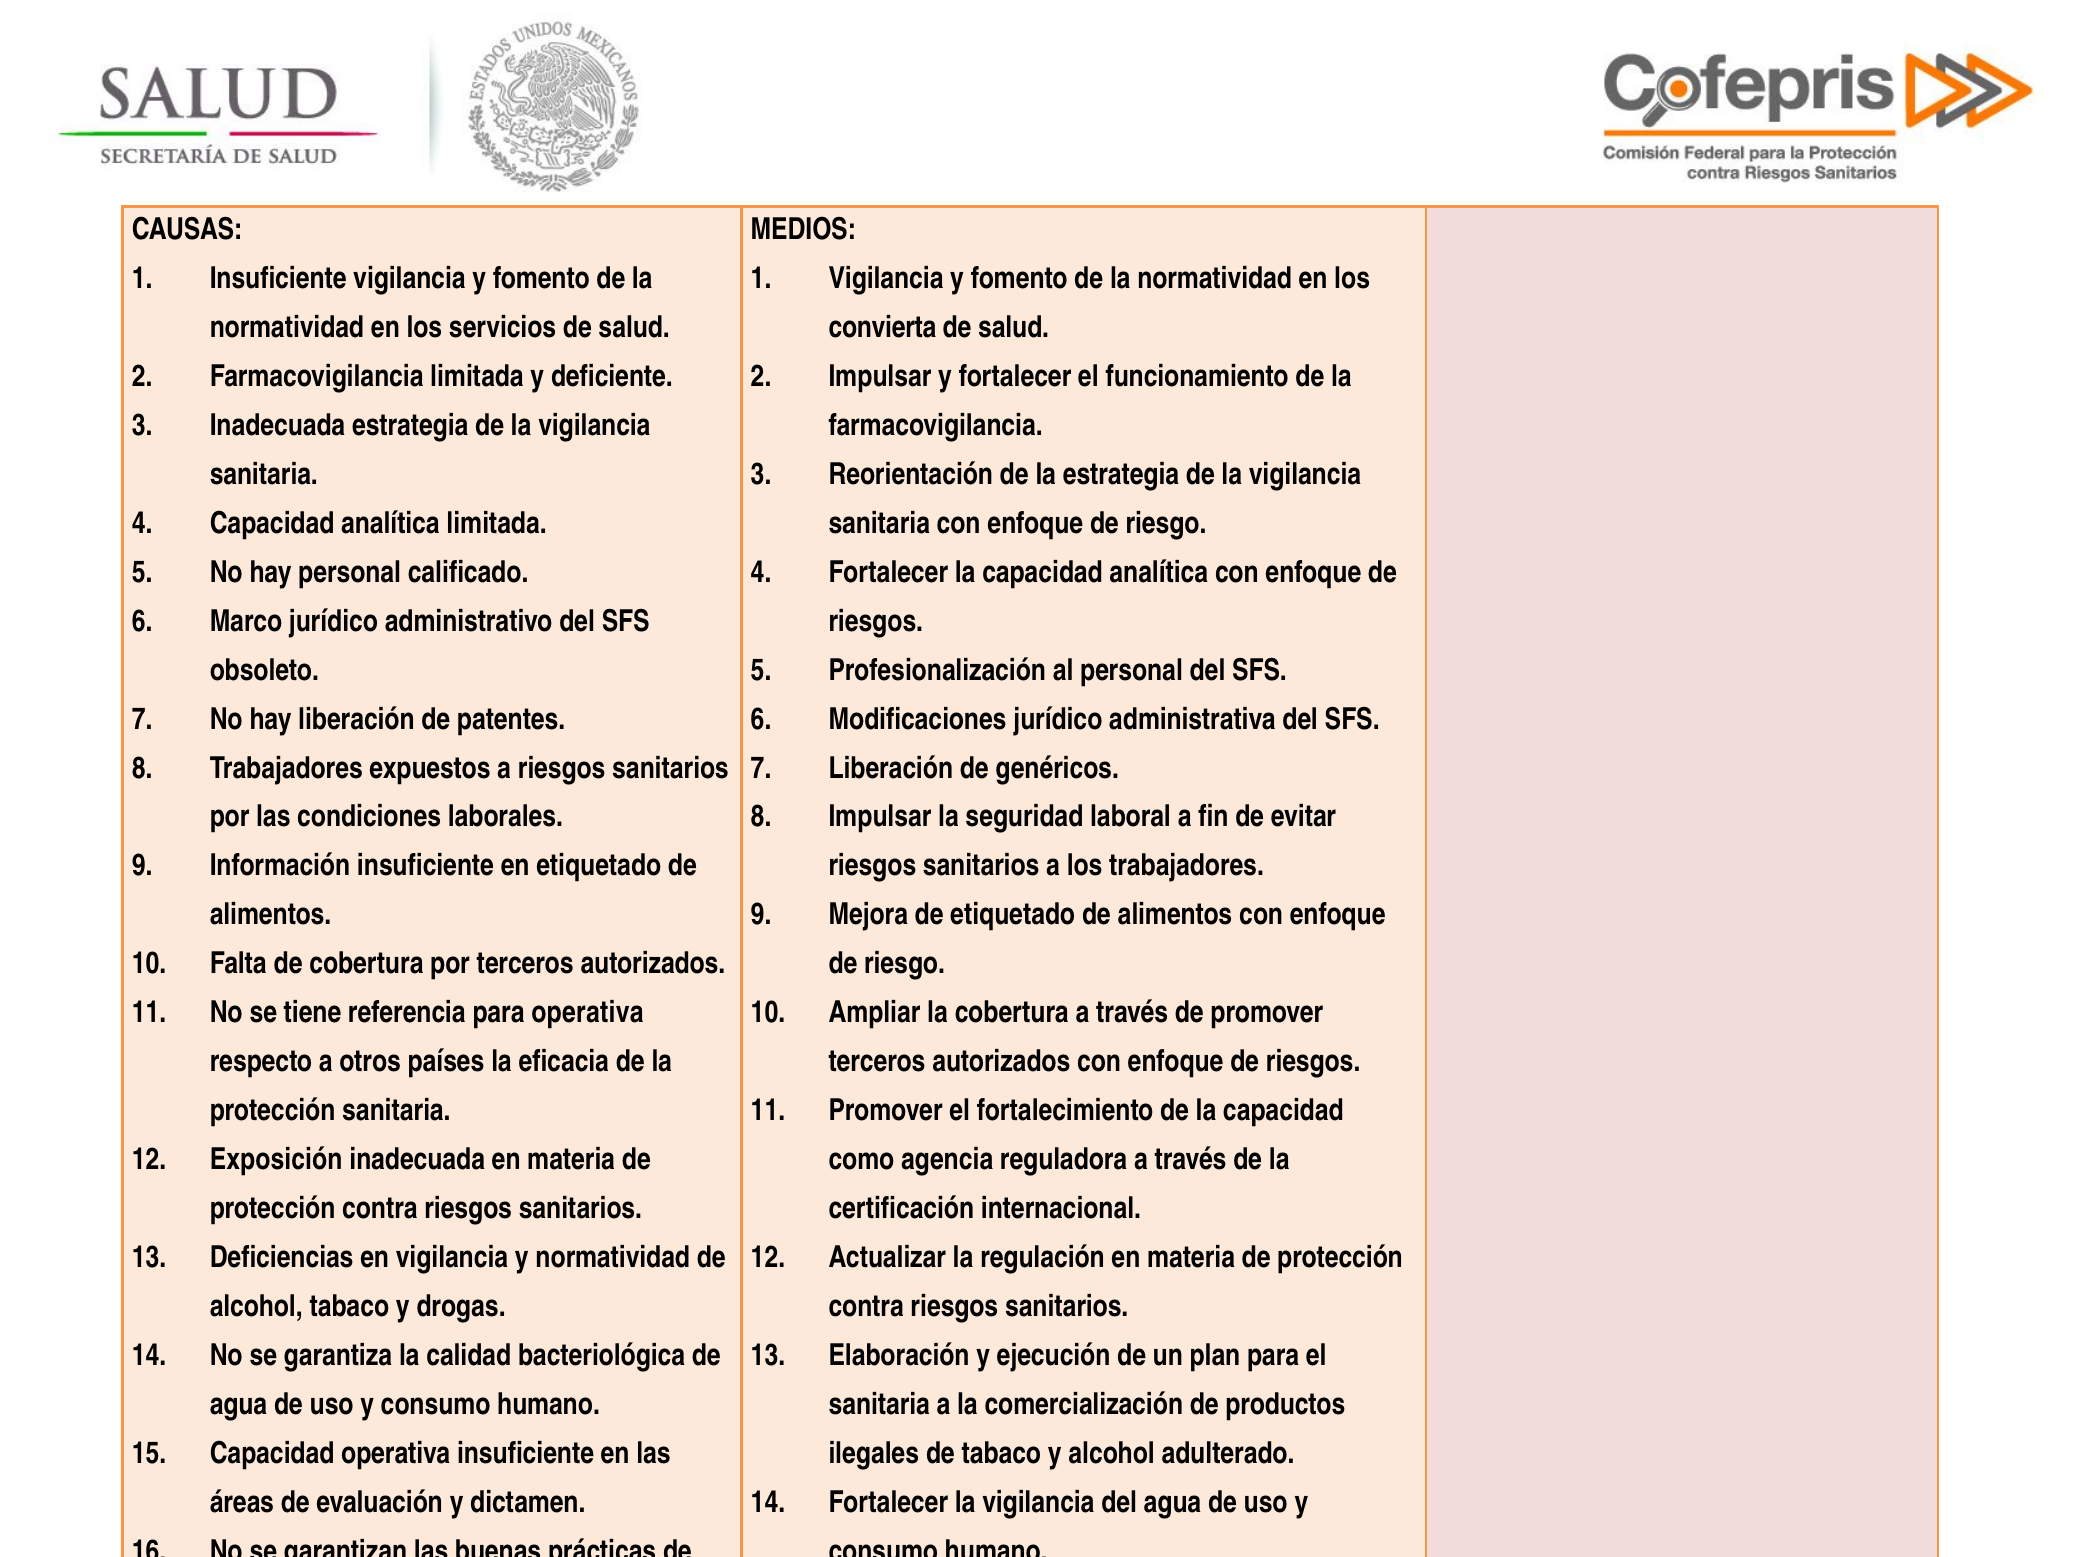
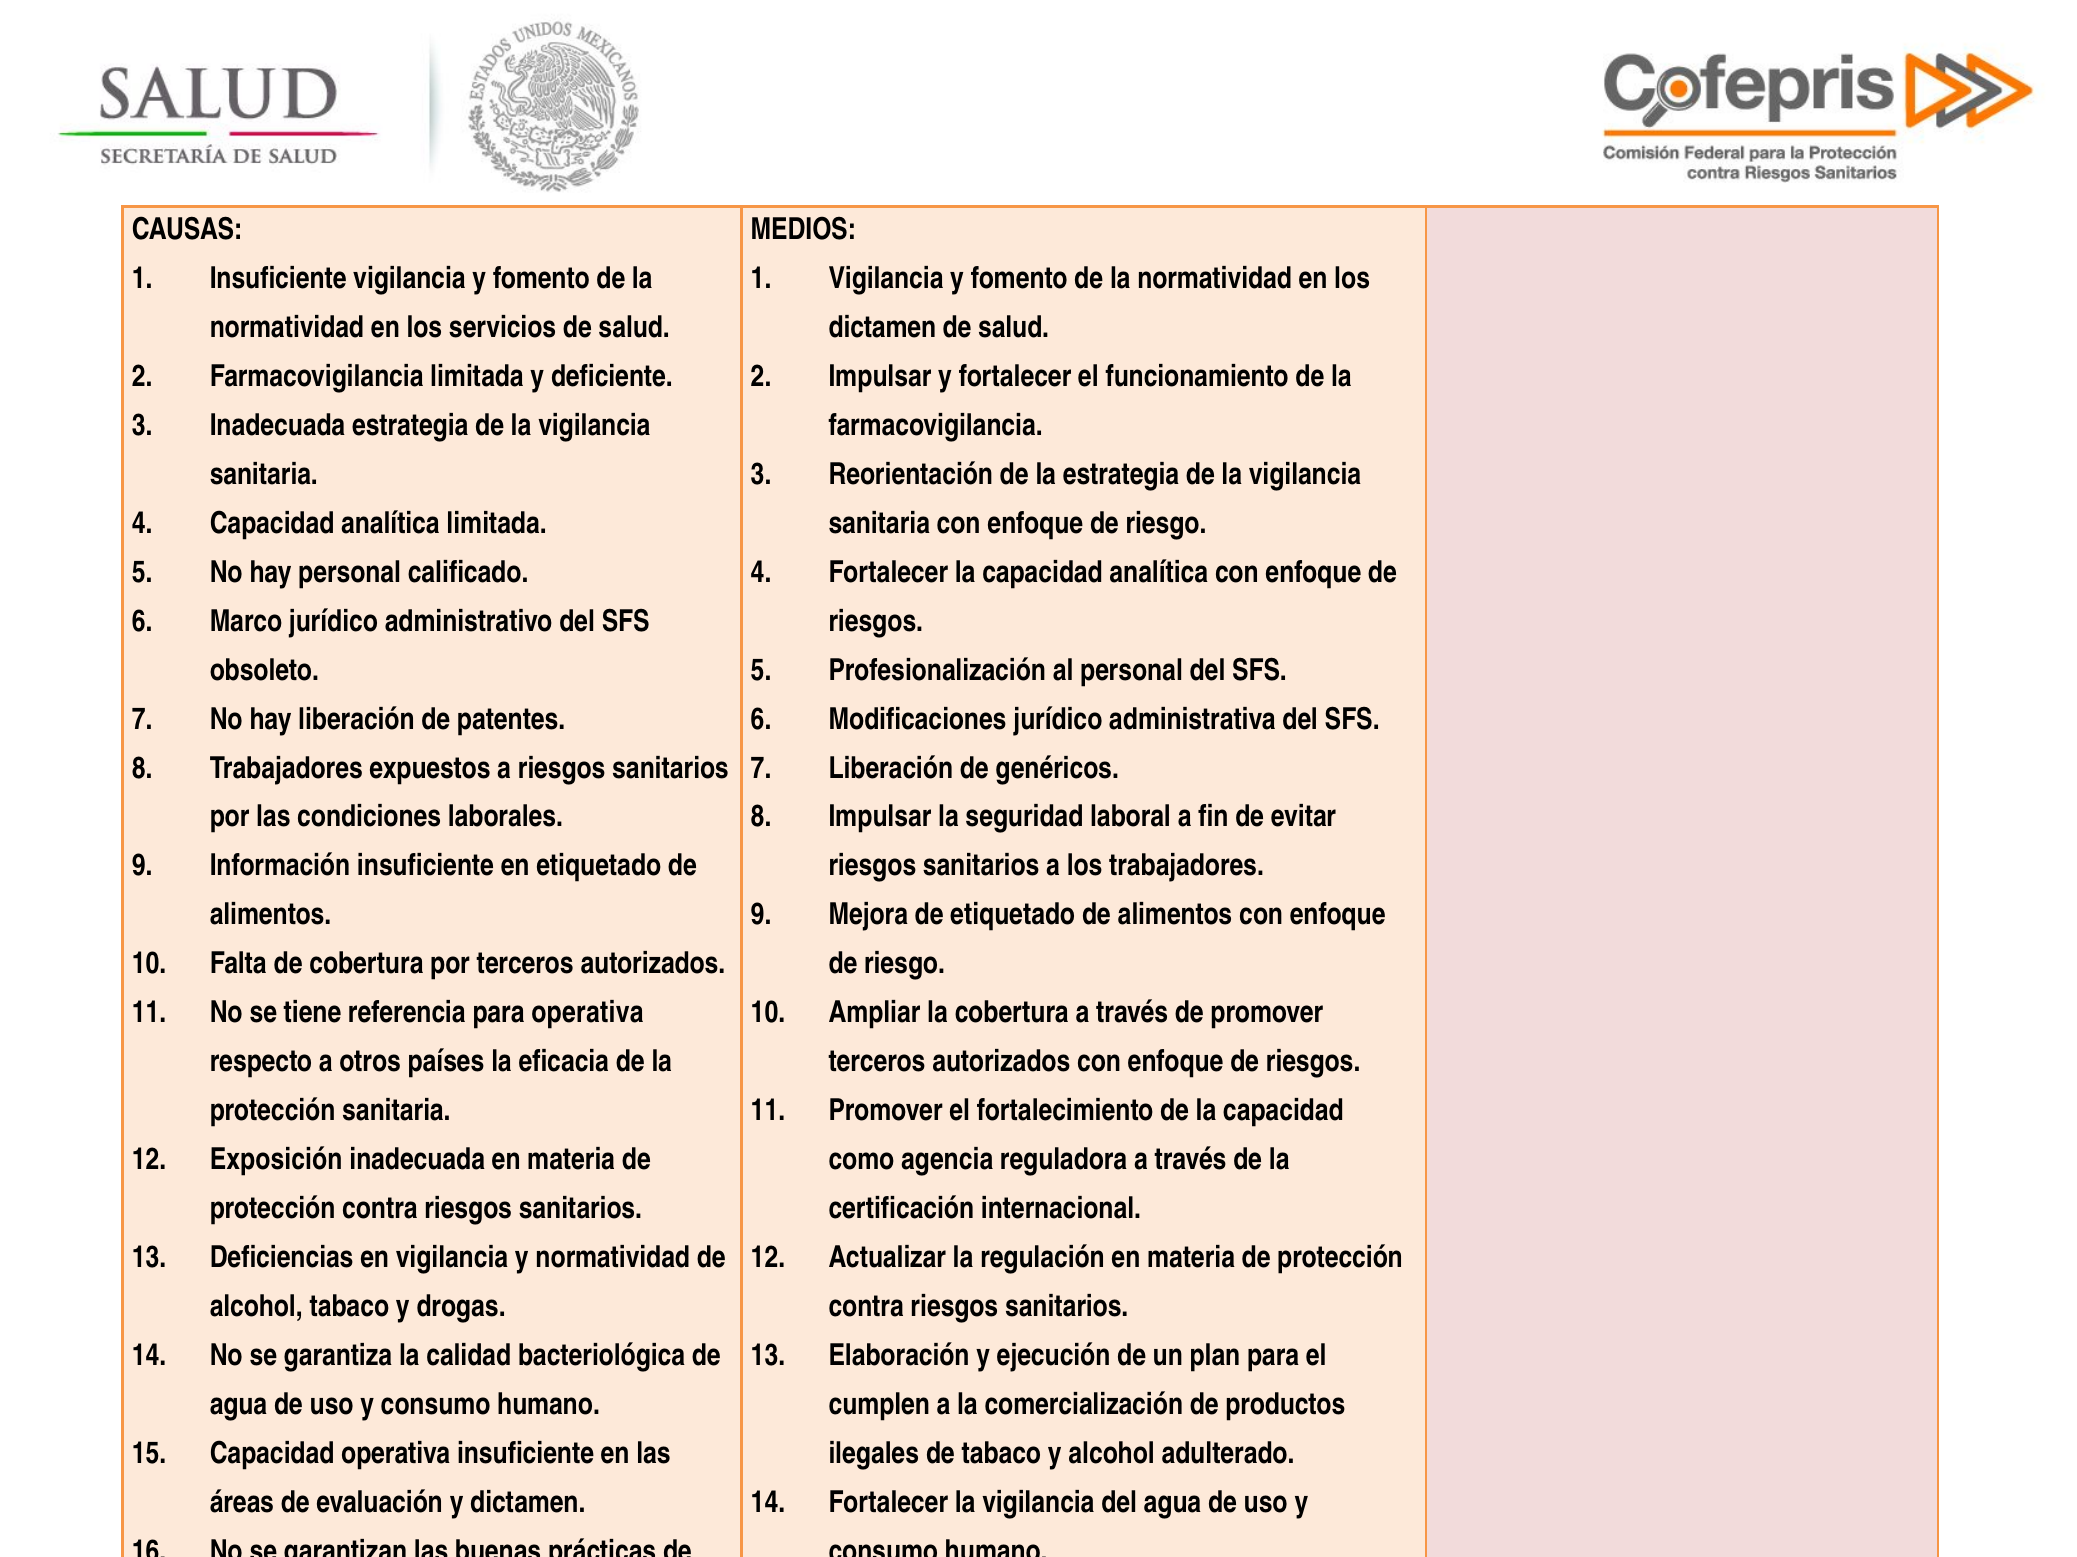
convierta at (882, 328): convierta -> dictamen
sanitaria at (879, 1405): sanitaria -> cumplen
